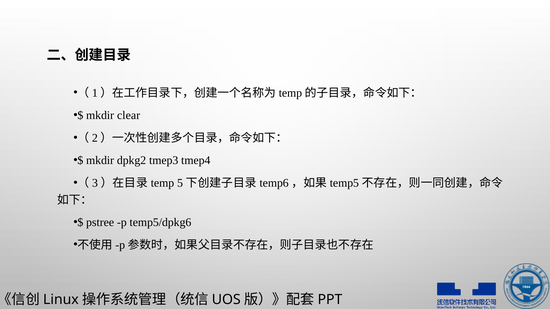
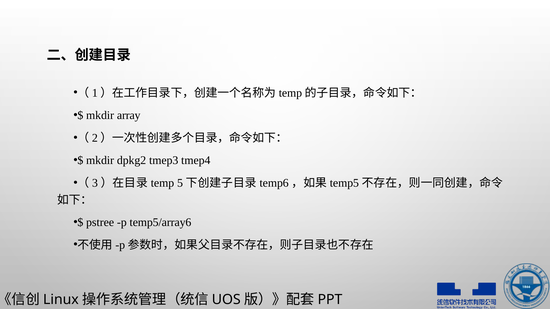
clear: clear -> array
temp5/dpkg6: temp5/dpkg6 -> temp5/array6
